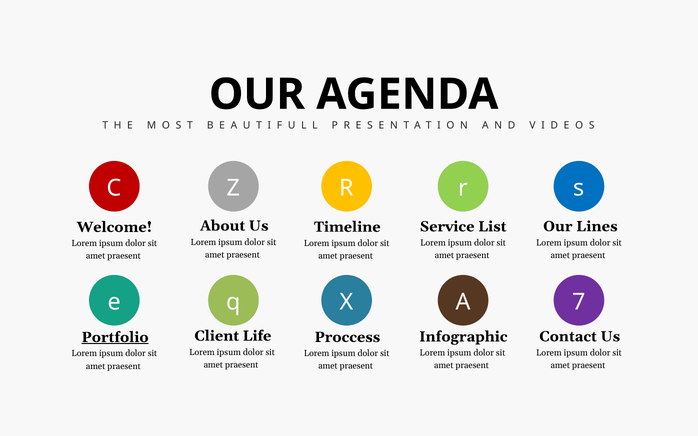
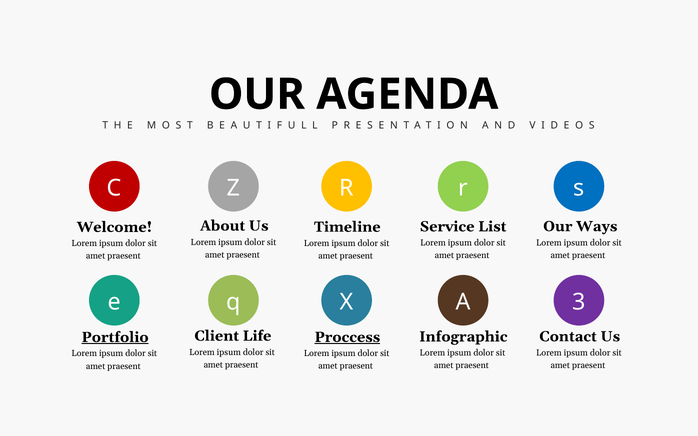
Lines: Lines -> Ways
7: 7 -> 3
Proccess underline: none -> present
